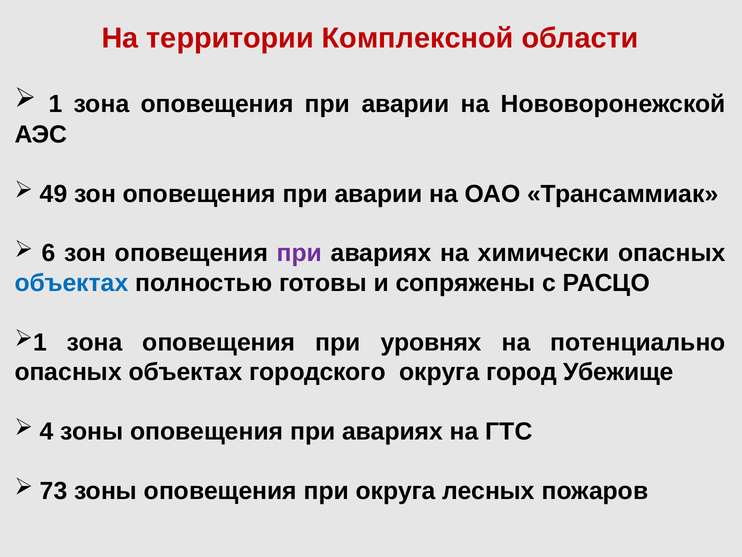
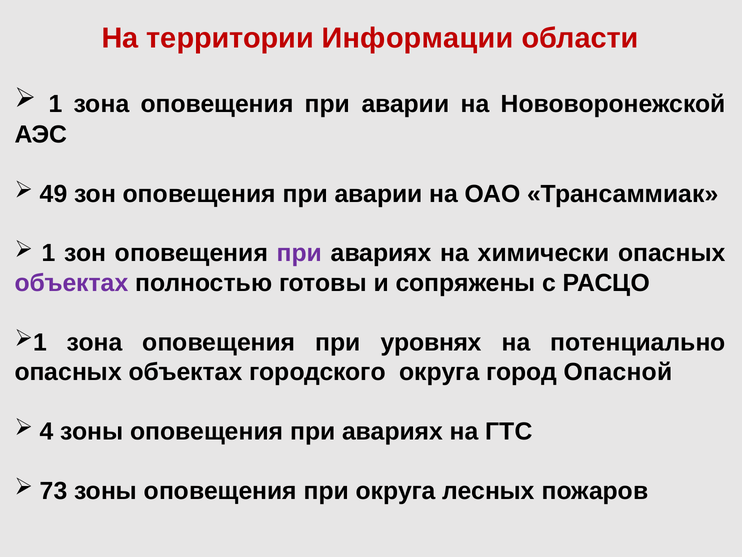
Комплексной: Комплексной -> Информации
6 at (49, 253): 6 -> 1
объектах at (71, 283) colour: blue -> purple
Убежище: Убежище -> Опасной
